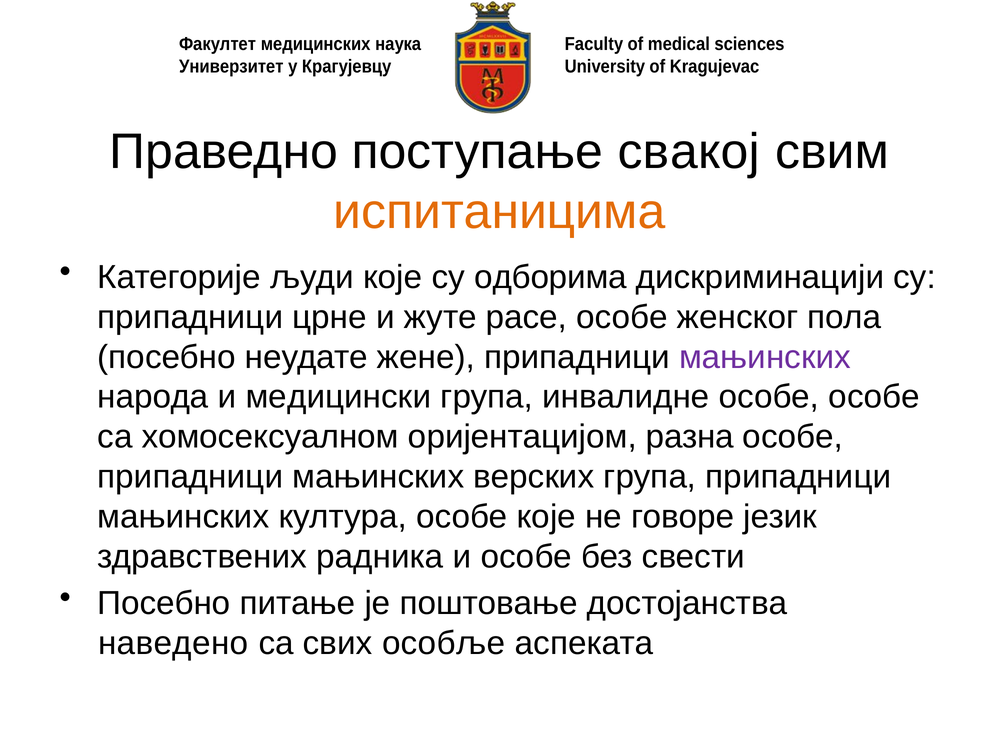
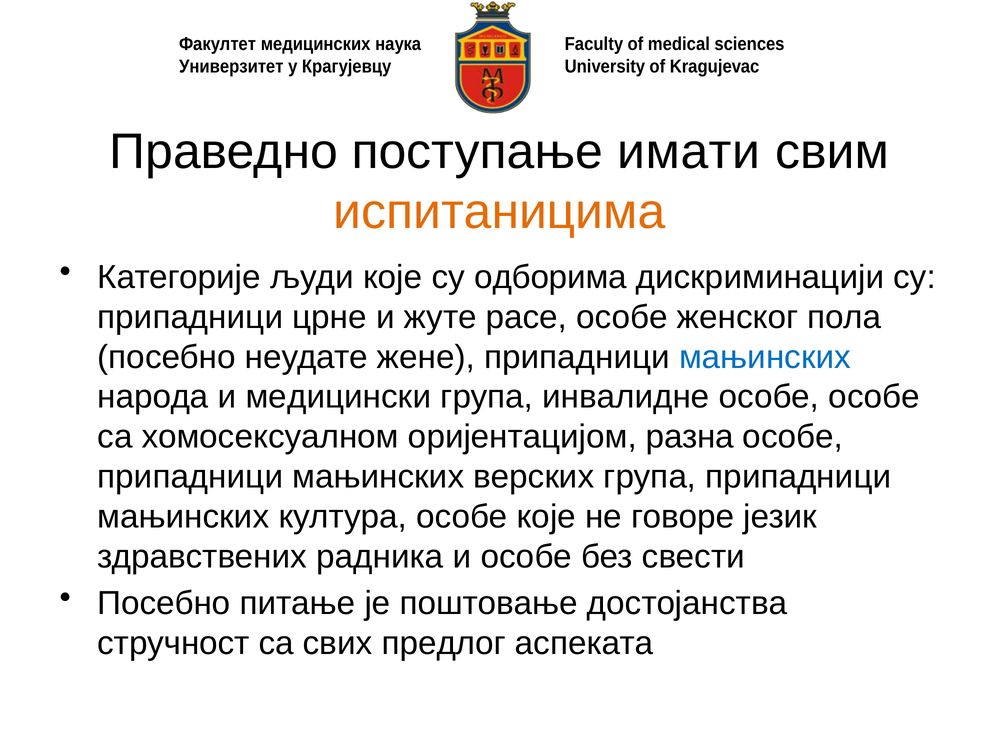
свакој: свакој -> имати
мањинских at (765, 357) colour: purple -> blue
наведено: наведено -> стручност
особље: особље -> предлог
